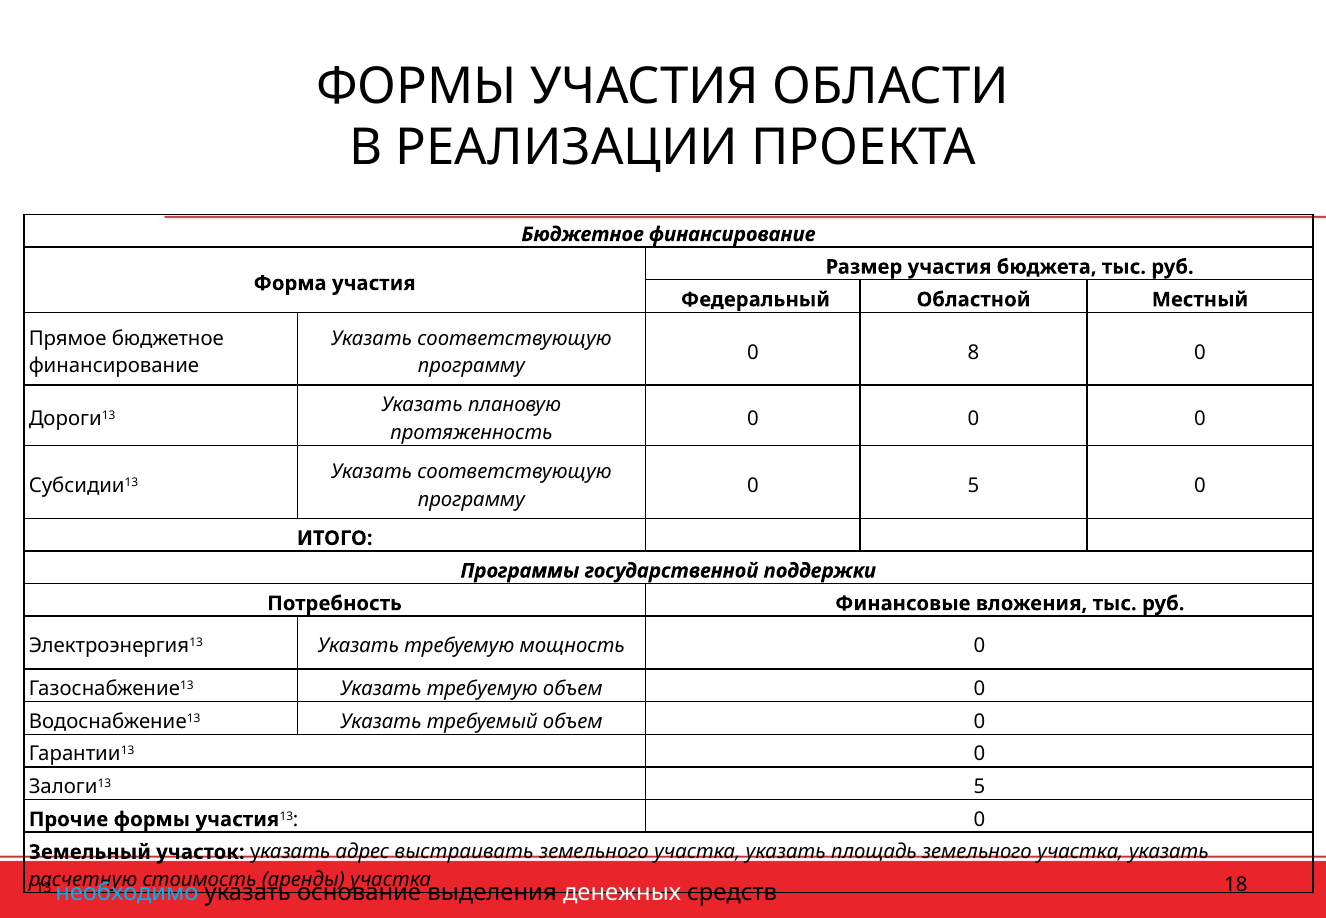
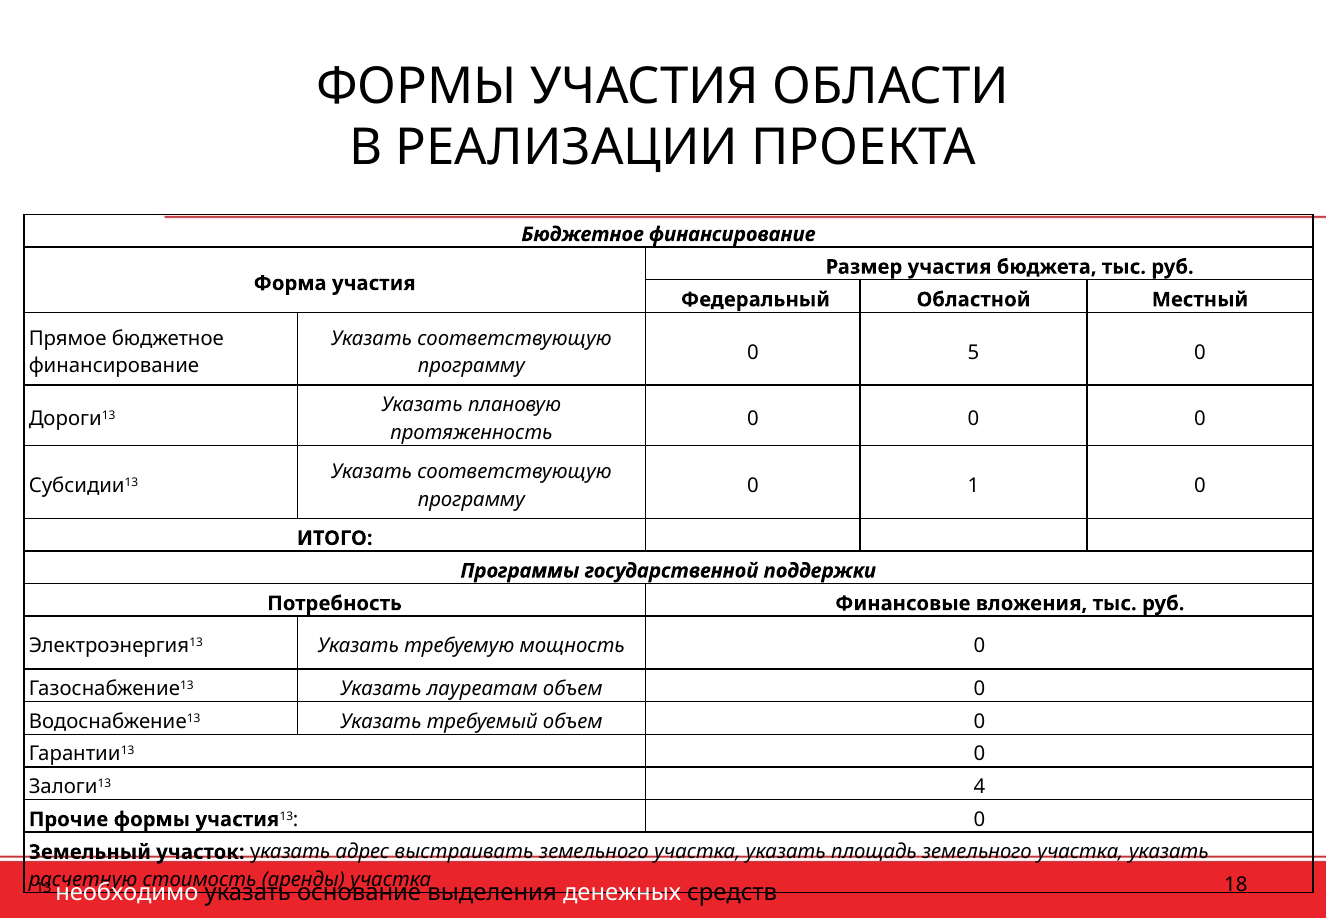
8: 8 -> 5
0 5: 5 -> 1
Газоснабжение13 Указать требуемую: требуемую -> лауреатам
Залоги13 5: 5 -> 4
необходимо colour: light blue -> white
